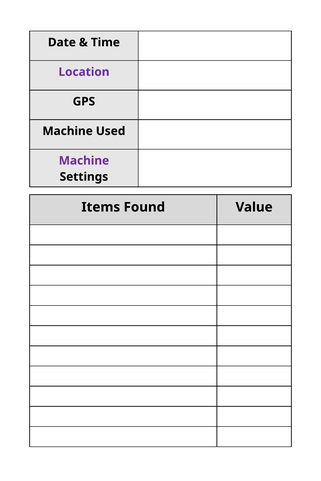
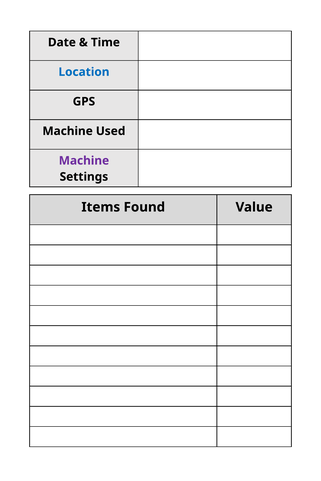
Location colour: purple -> blue
